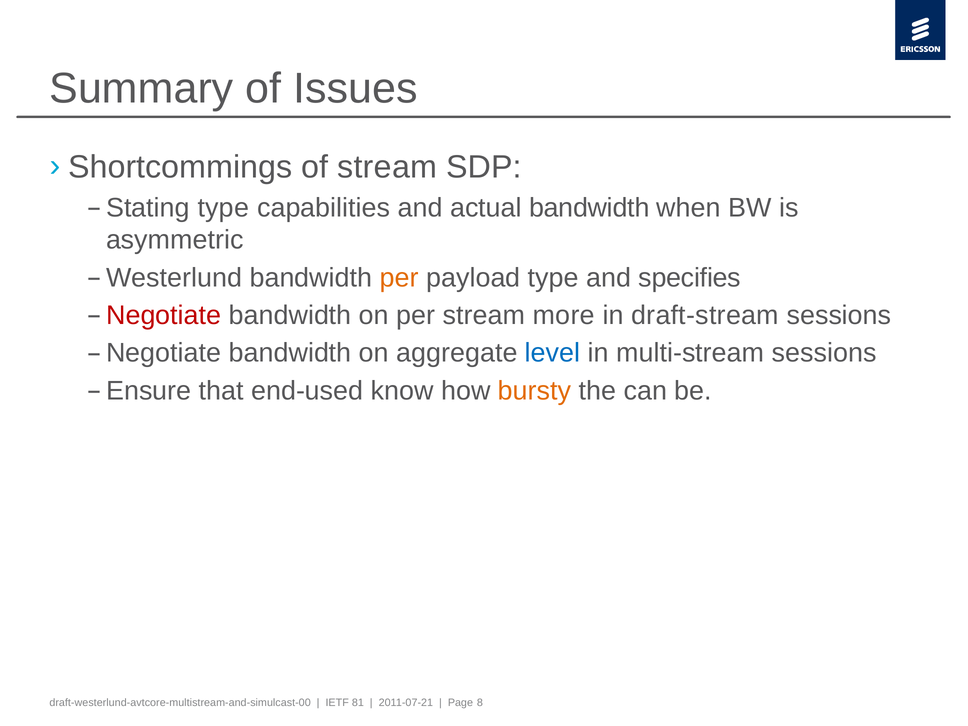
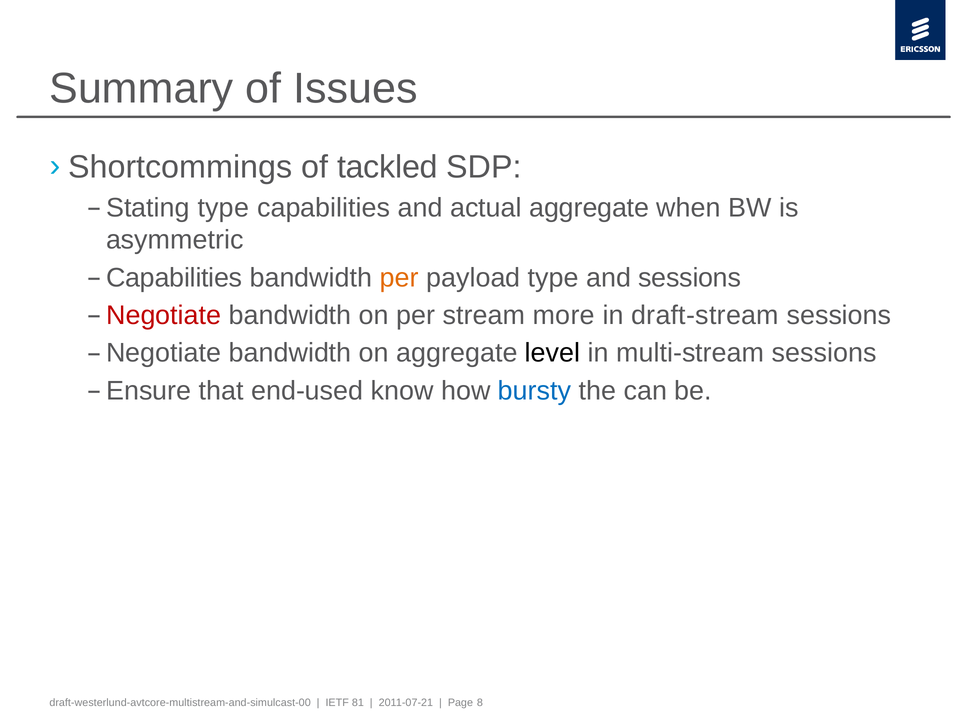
of stream: stream -> tackled
actual bandwidth: bandwidth -> aggregate
Westerlund at (174, 278): Westerlund -> Capabilities
and specifies: specifies -> sessions
level colour: blue -> black
bursty colour: orange -> blue
